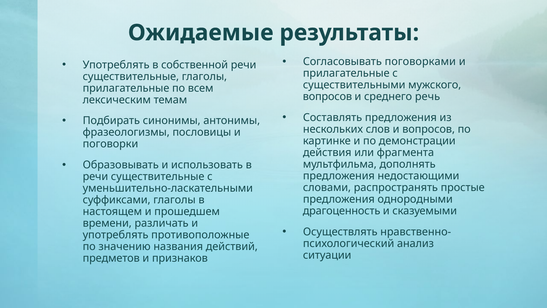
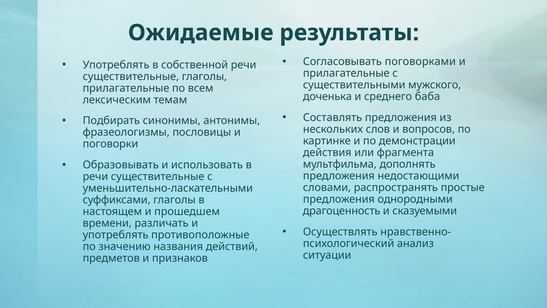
вопросов at (327, 97): вопросов -> доченька
речь: речь -> баба
